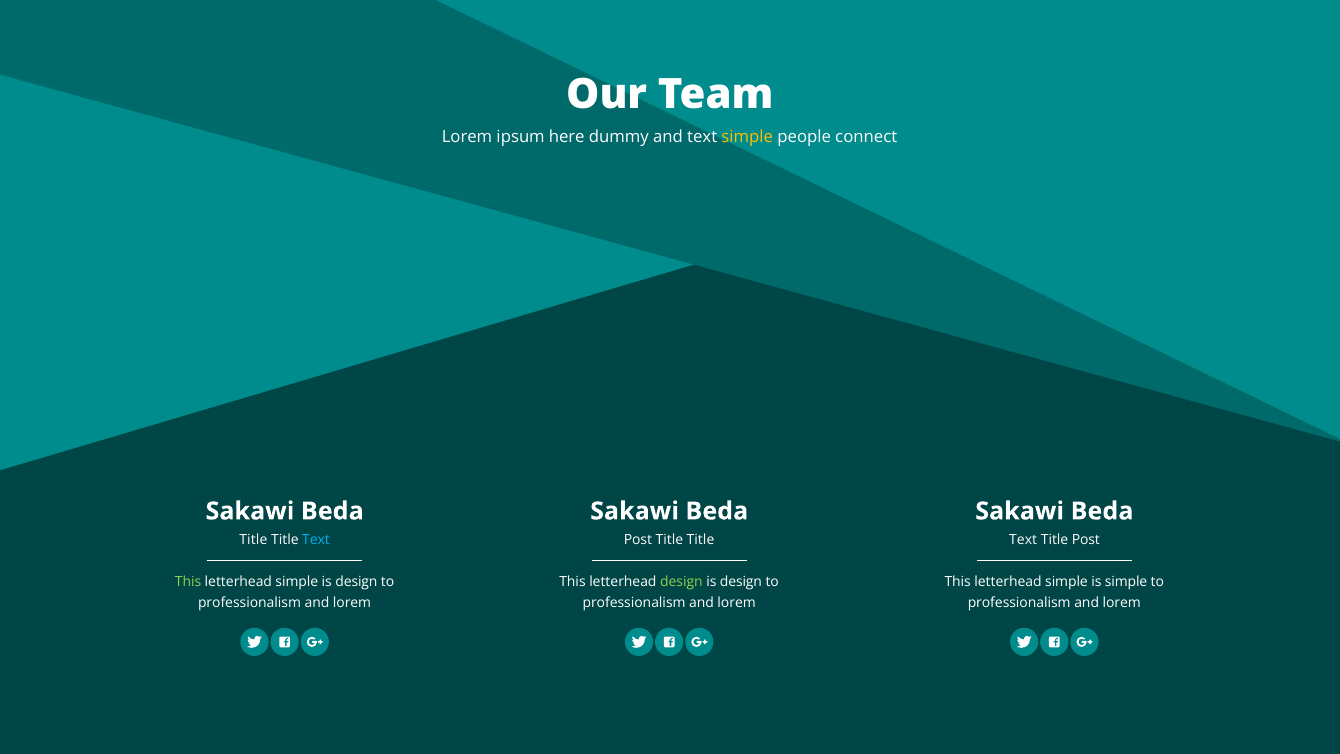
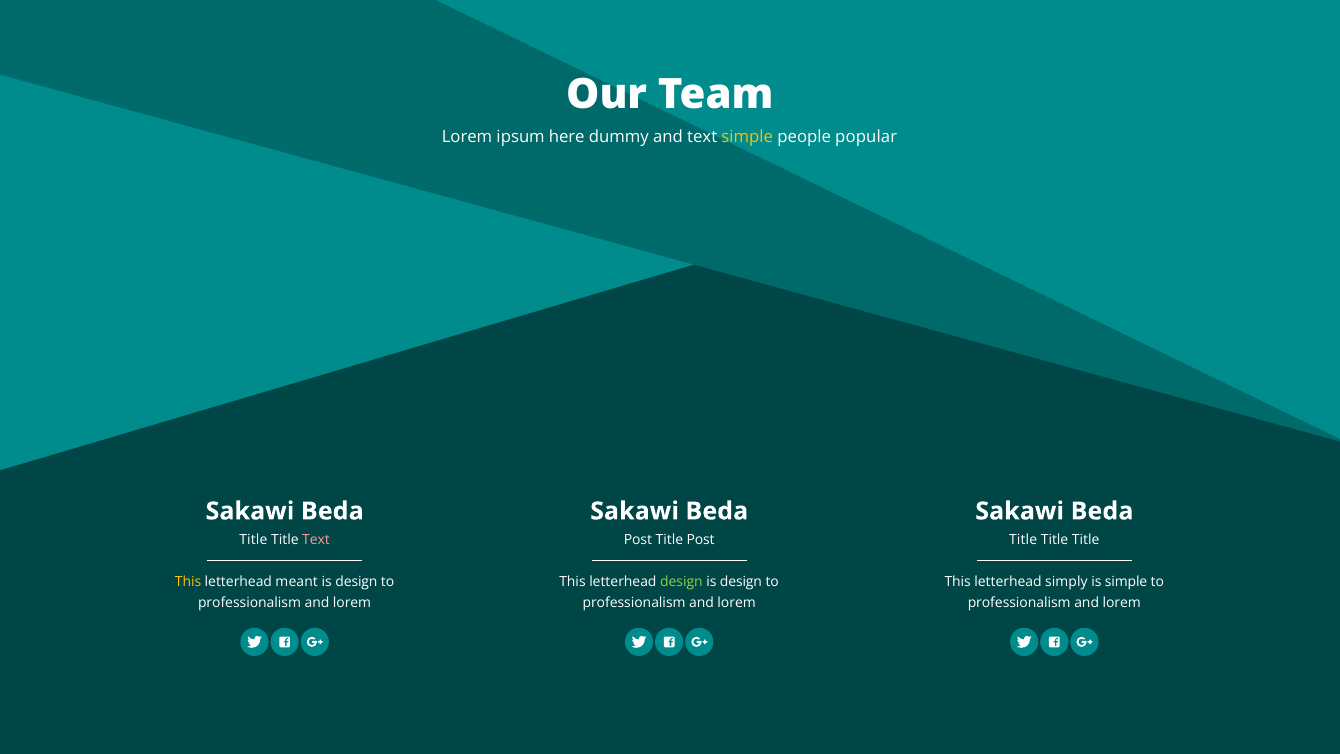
connect: connect -> popular
Text at (316, 539) colour: light blue -> pink
Post Title Title: Title -> Post
Text at (1023, 539): Text -> Title
Post at (1086, 539): Post -> Title
This at (188, 582) colour: light green -> yellow
simple at (297, 582): simple -> meant
simple at (1066, 582): simple -> simply
